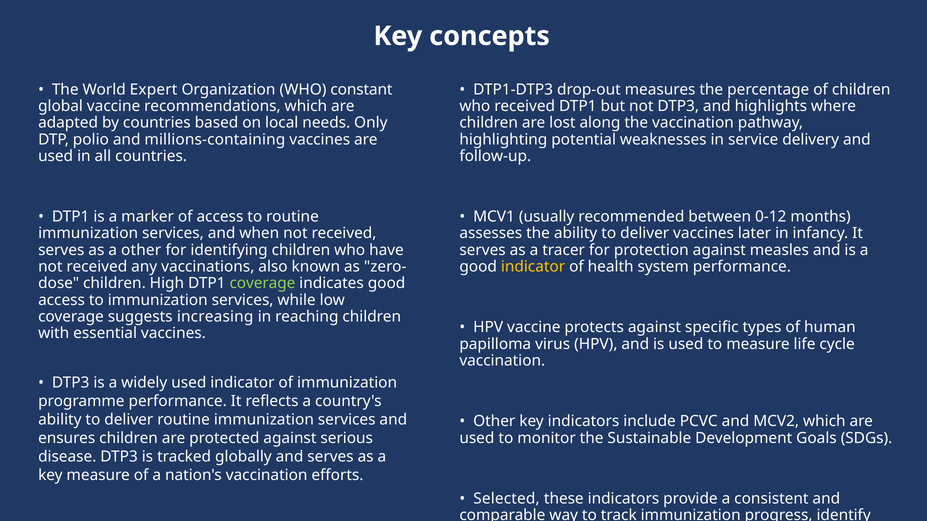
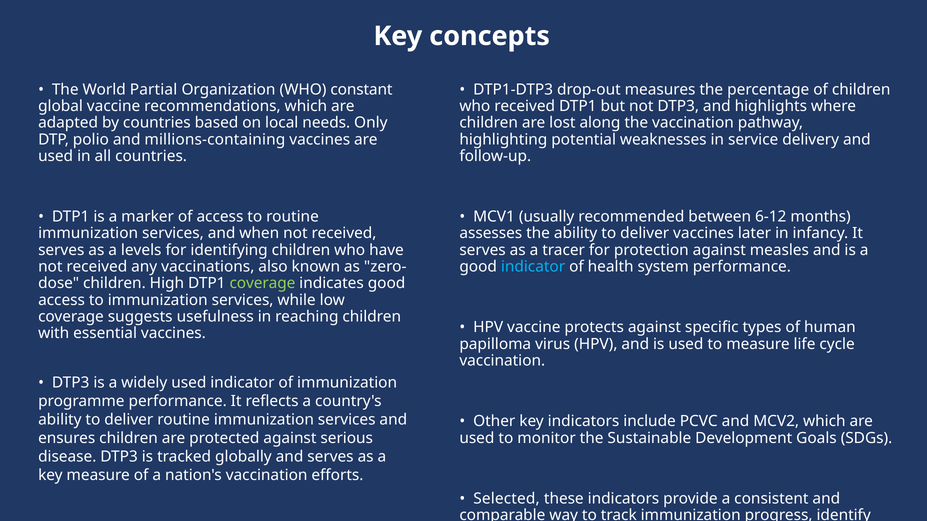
Expert: Expert -> Partial
0-12: 0-12 -> 6-12
a other: other -> levels
indicator at (533, 267) colour: yellow -> light blue
increasing: increasing -> usefulness
